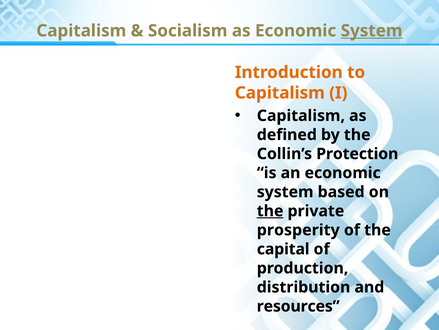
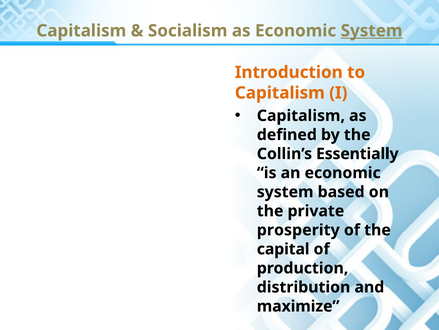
Protection: Protection -> Essentially
the at (270, 211) underline: present -> none
resources: resources -> maximize
